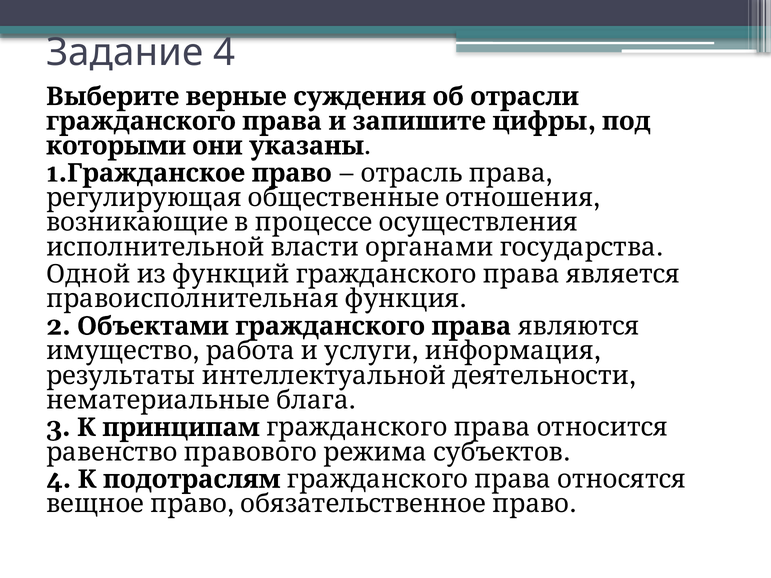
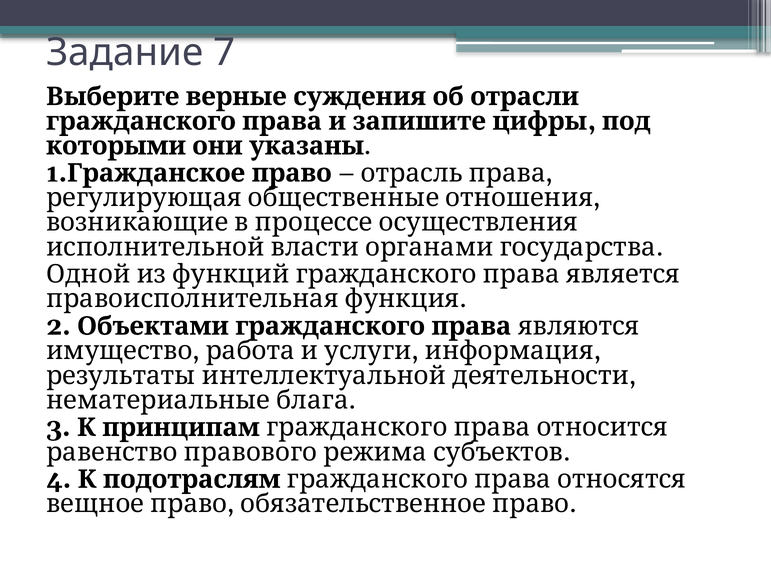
Задание 4: 4 -> 7
